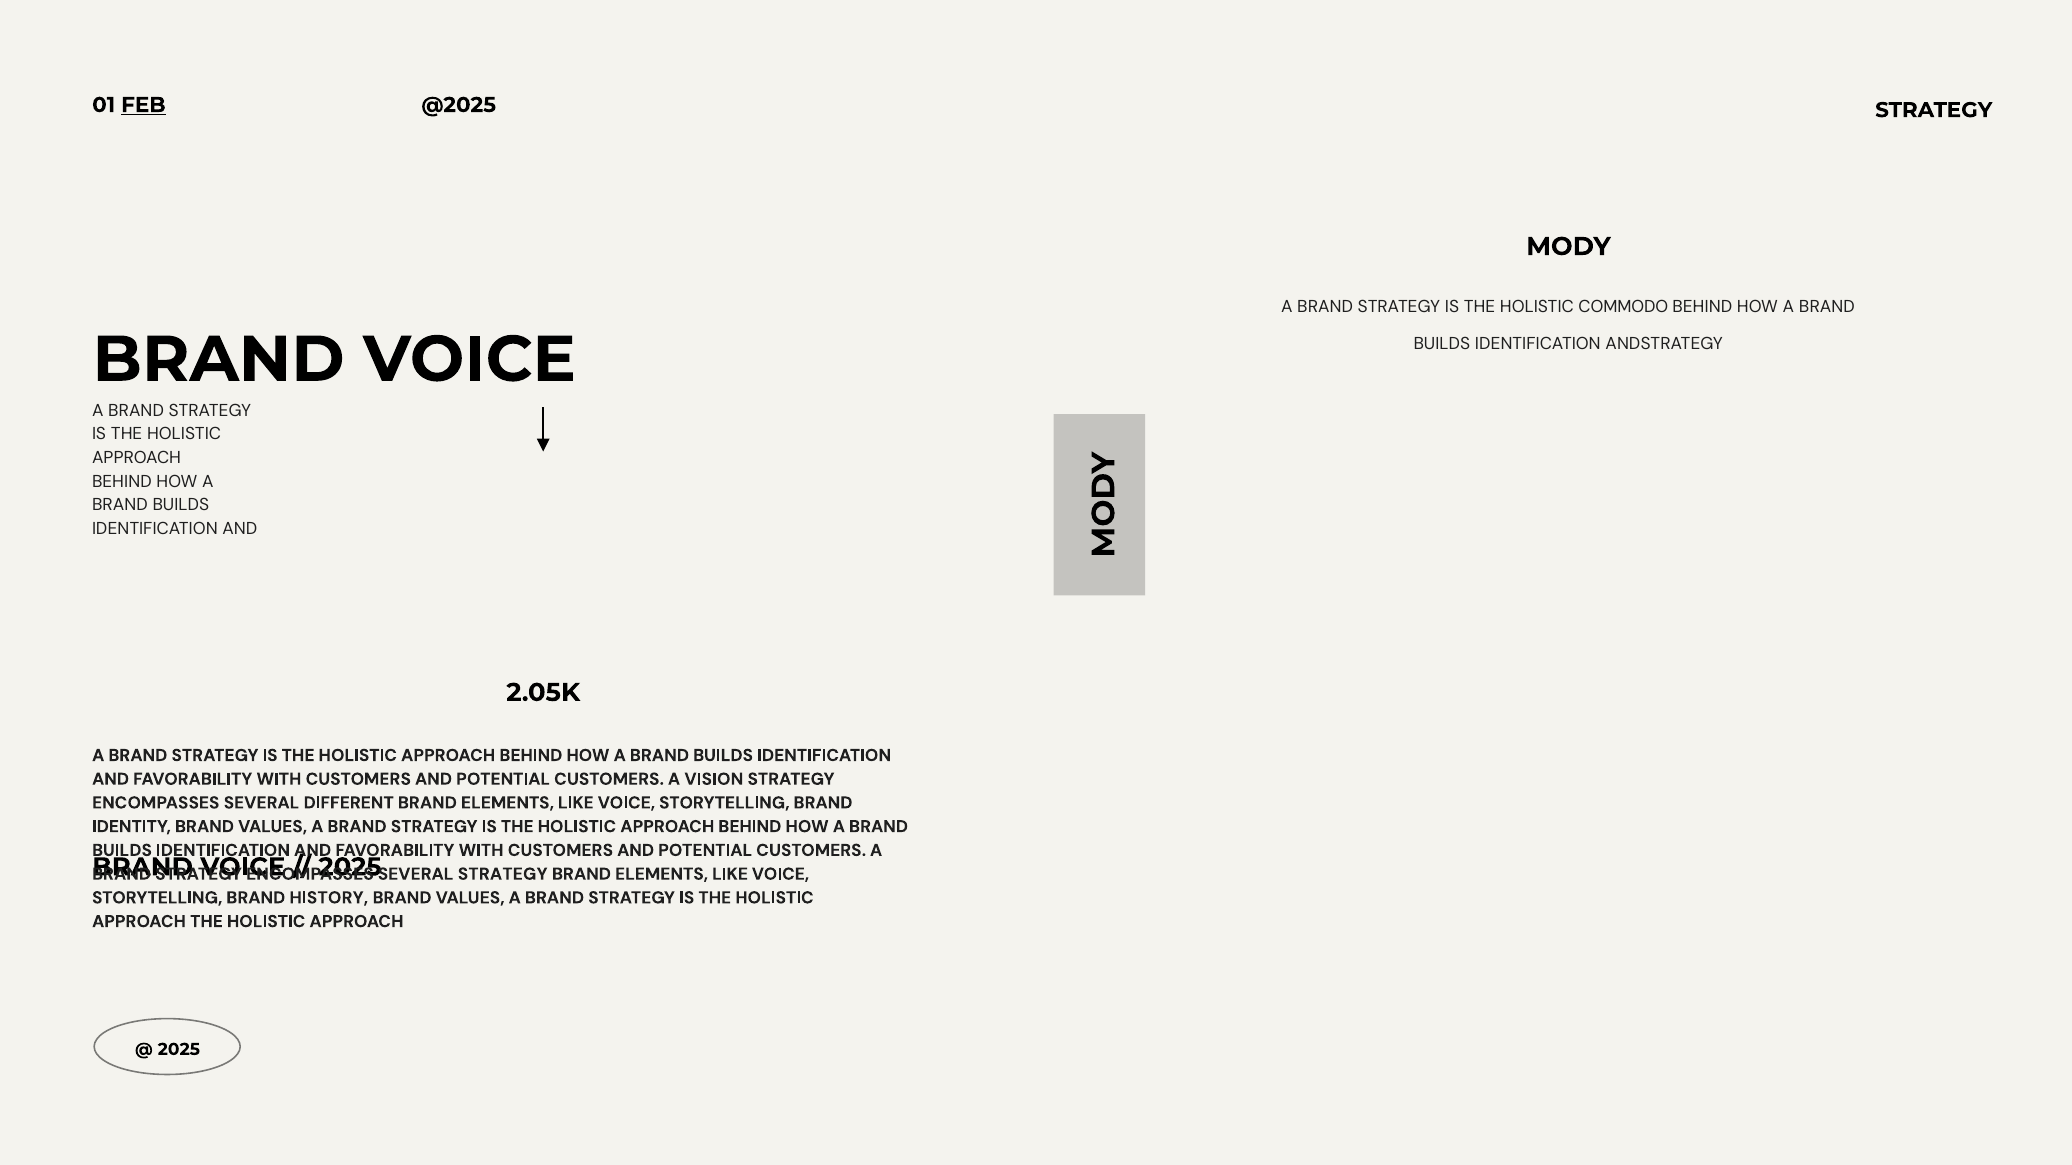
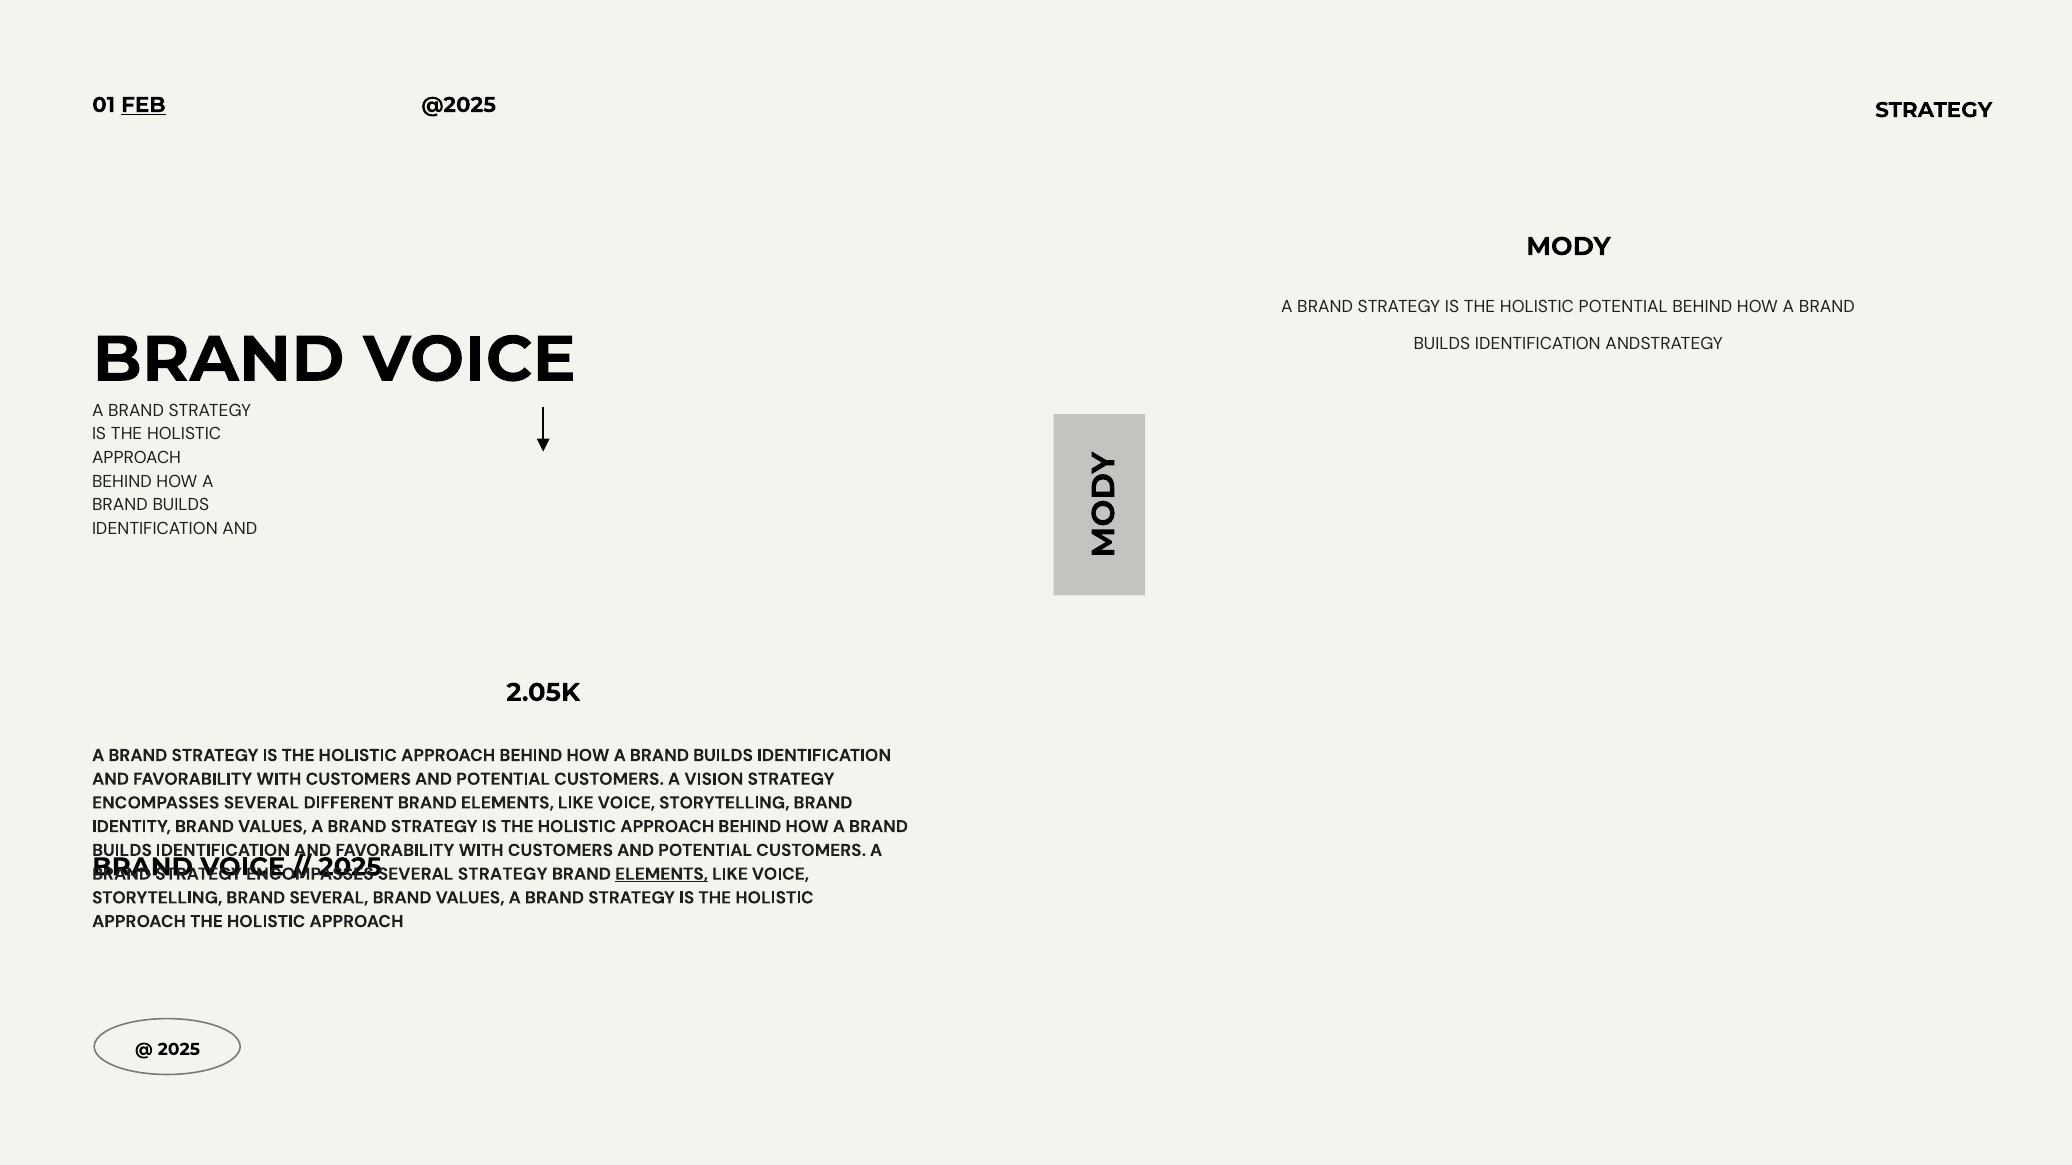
HOLISTIC COMMODO: COMMODO -> POTENTIAL
ELEMENTS at (662, 874) underline: none -> present
BRAND HISTORY: HISTORY -> SEVERAL
